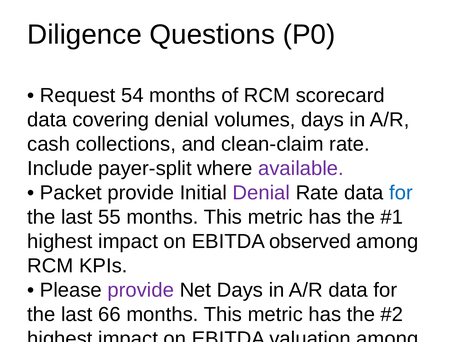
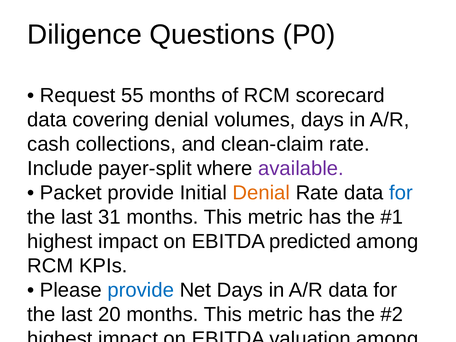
54: 54 -> 55
Denial at (261, 193) colour: purple -> orange
55: 55 -> 31
observed: observed -> predicted
provide at (141, 290) colour: purple -> blue
66: 66 -> 20
